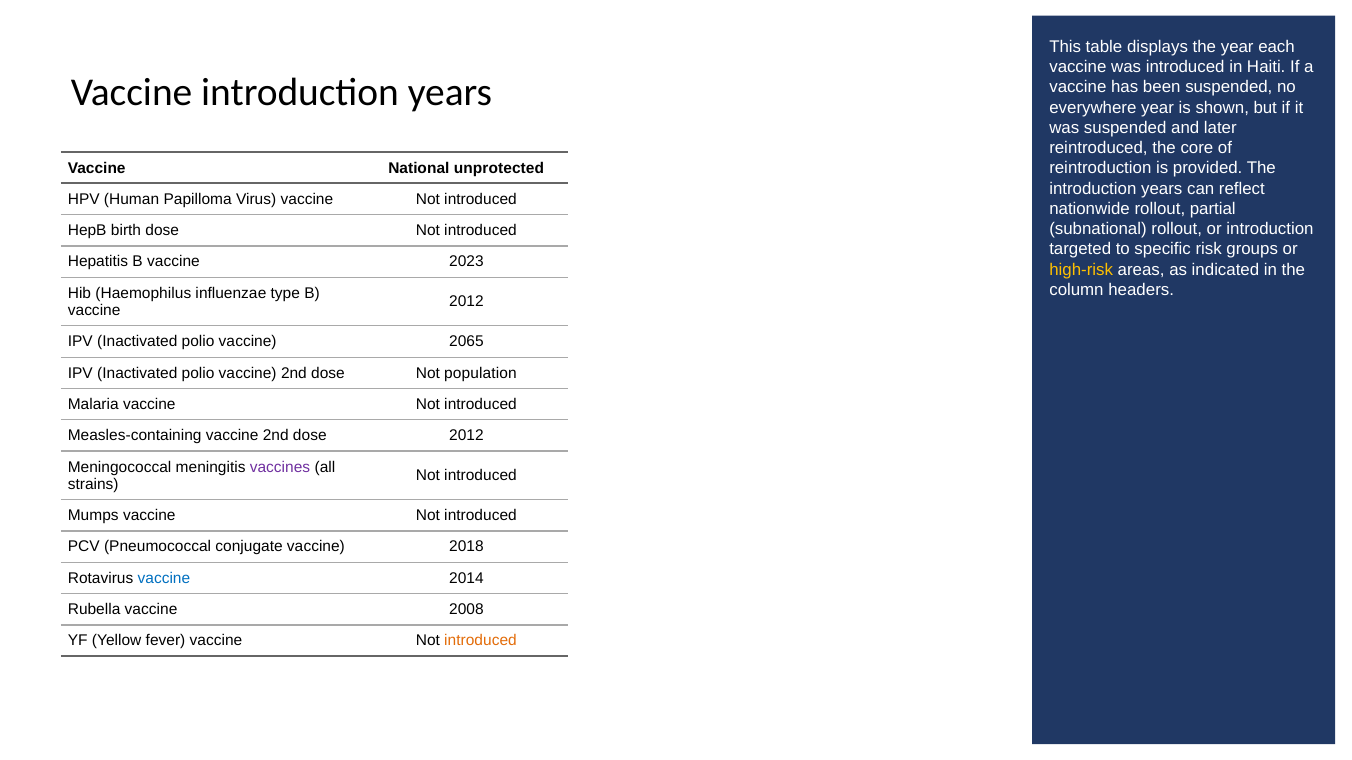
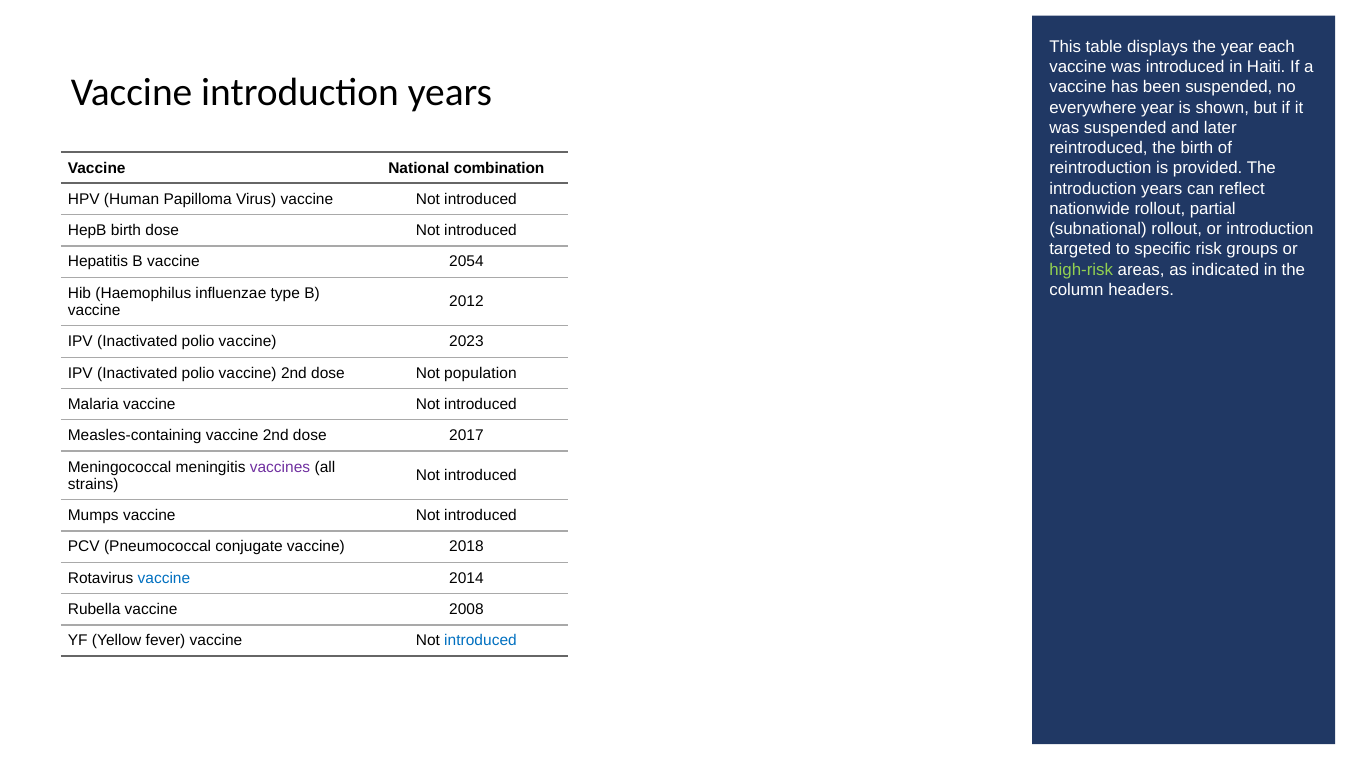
the core: core -> birth
unprotected: unprotected -> combination
2023: 2023 -> 2054
high-risk colour: yellow -> light green
2065: 2065 -> 2023
dose 2012: 2012 -> 2017
introduced at (481, 641) colour: orange -> blue
